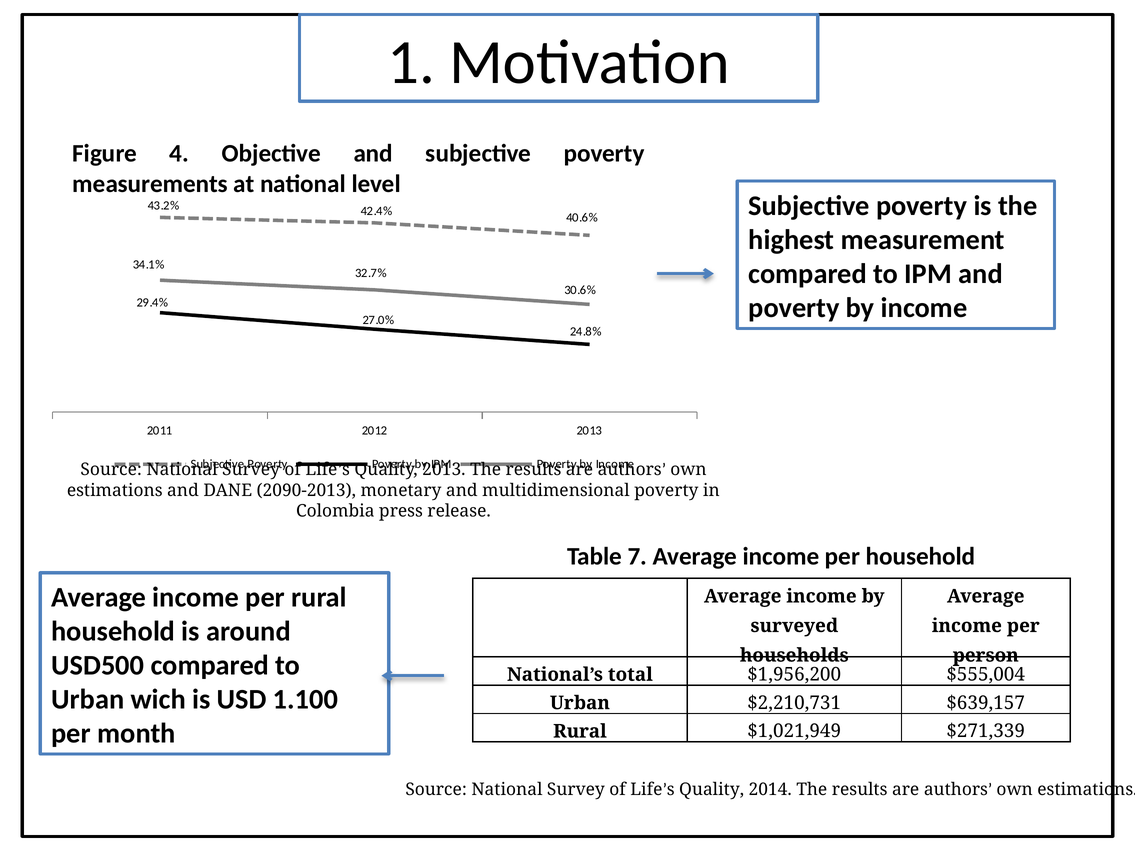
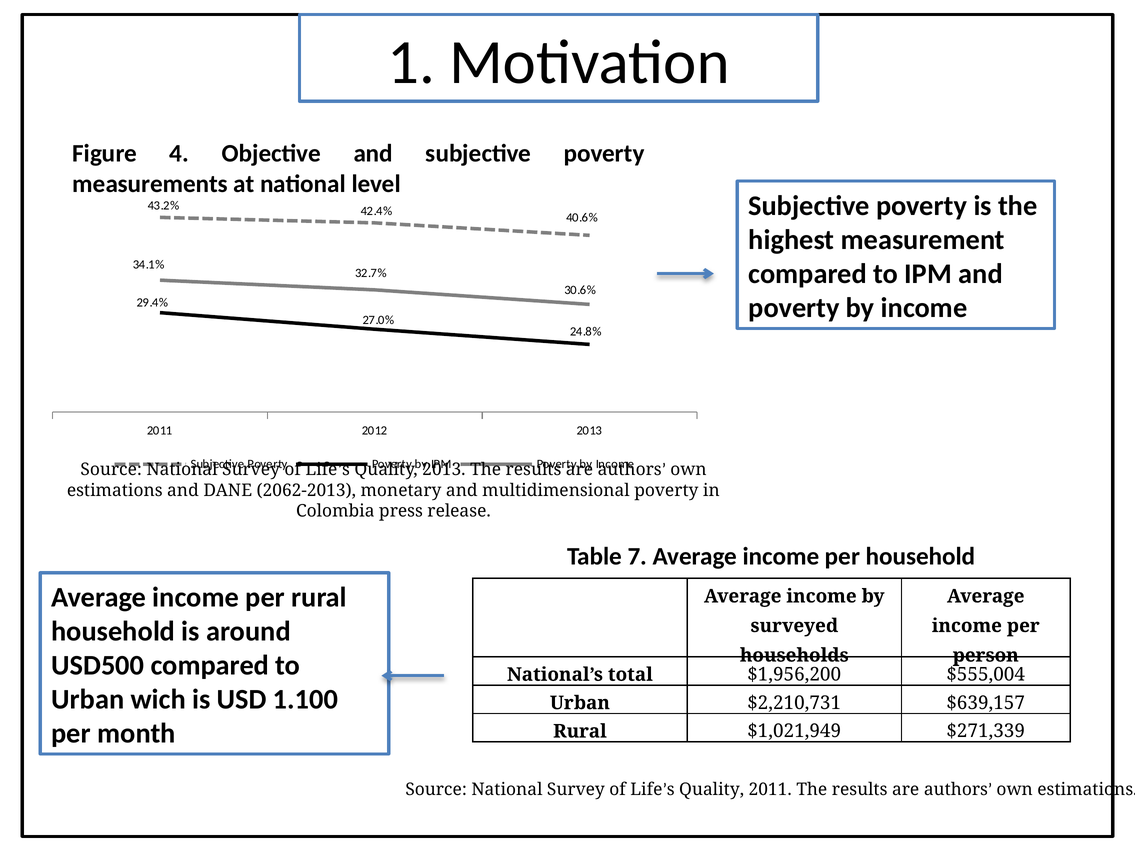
2090-2013: 2090-2013 -> 2062-2013
Quality 2014: 2014 -> 2011
